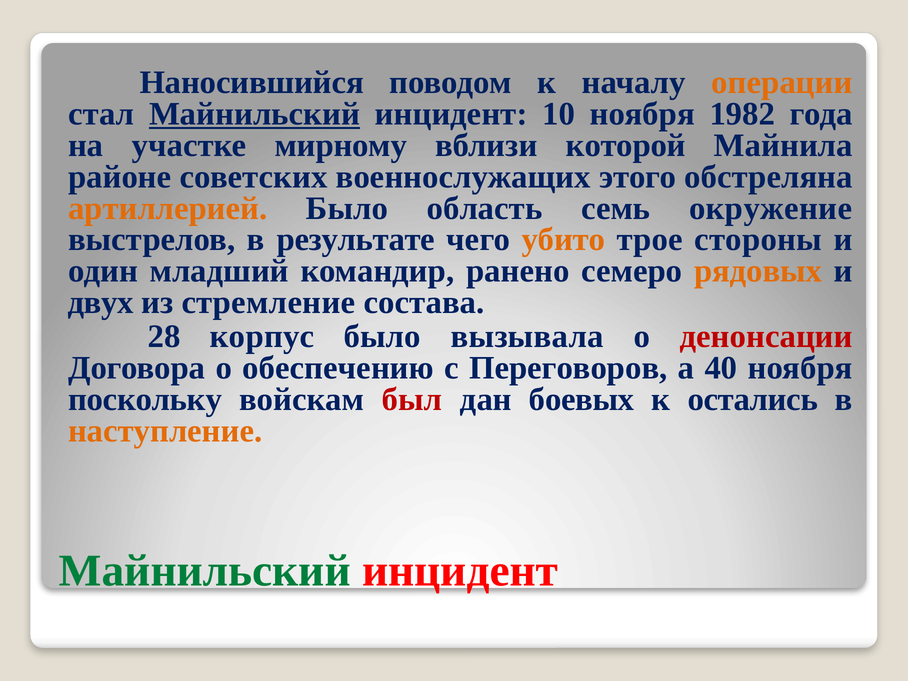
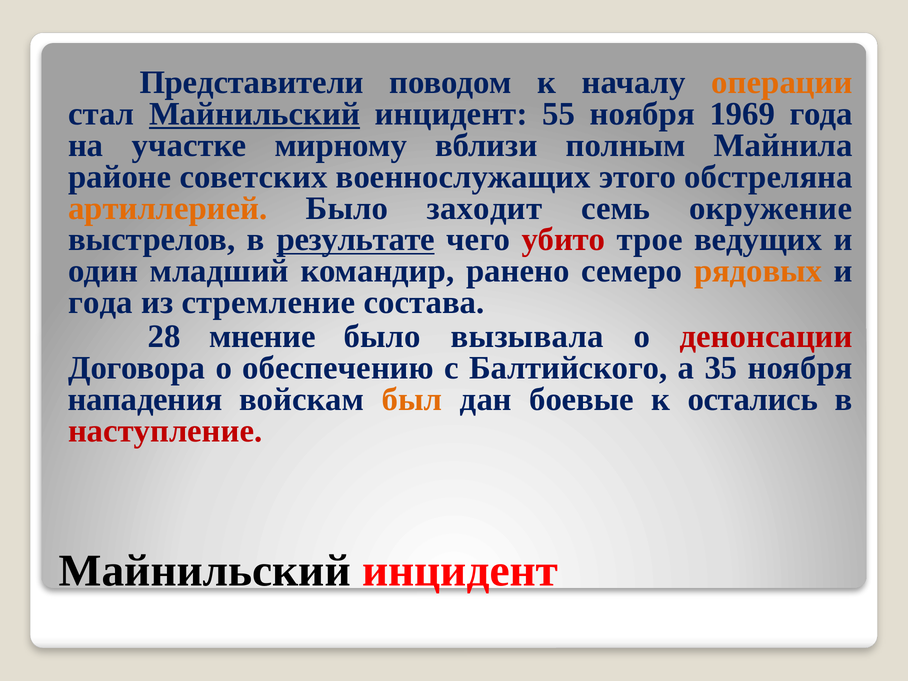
Наносившийся: Наносившийся -> Представители
10: 10 -> 55
1982: 1982 -> 1969
которой: которой -> полным
область: область -> заходит
результате underline: none -> present
убито colour: orange -> red
стороны: стороны -> ведущих
двух at (101, 303): двух -> года
корпус: корпус -> мнение
Переговоров: Переговоров -> Балтийского
40: 40 -> 35
поскольку: поскольку -> нападения
был colour: red -> orange
боевых: боевых -> боевые
наступление colour: orange -> red
Майнильский at (205, 571) colour: green -> black
